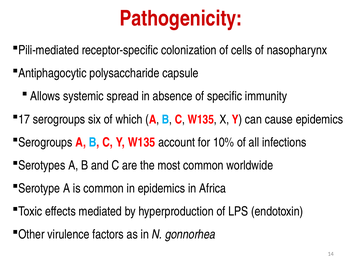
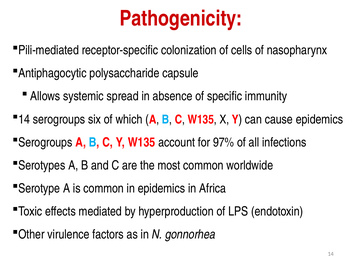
17 at (24, 119): 17 -> 14
10%: 10% -> 97%
